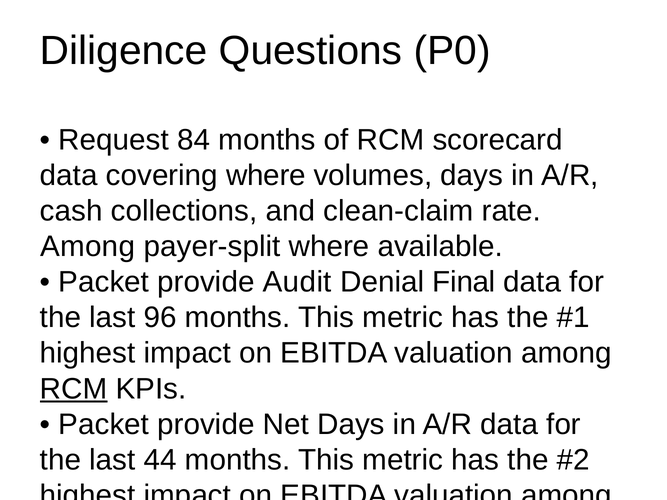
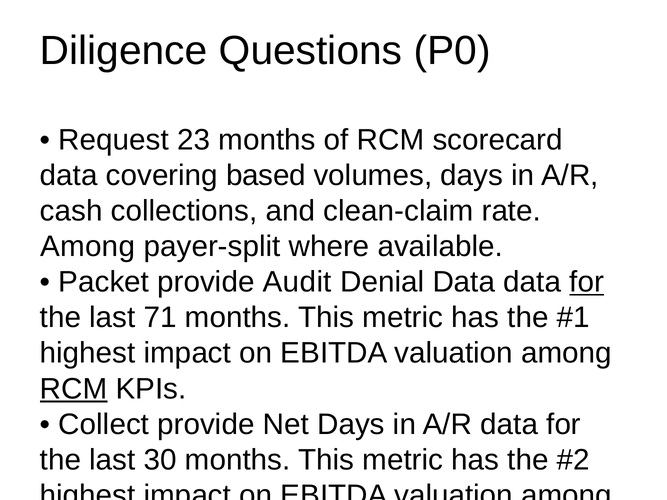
84: 84 -> 23
covering where: where -> based
Denial Final: Final -> Data
for at (587, 282) underline: none -> present
96: 96 -> 71
Packet at (104, 425): Packet -> Collect
44: 44 -> 30
